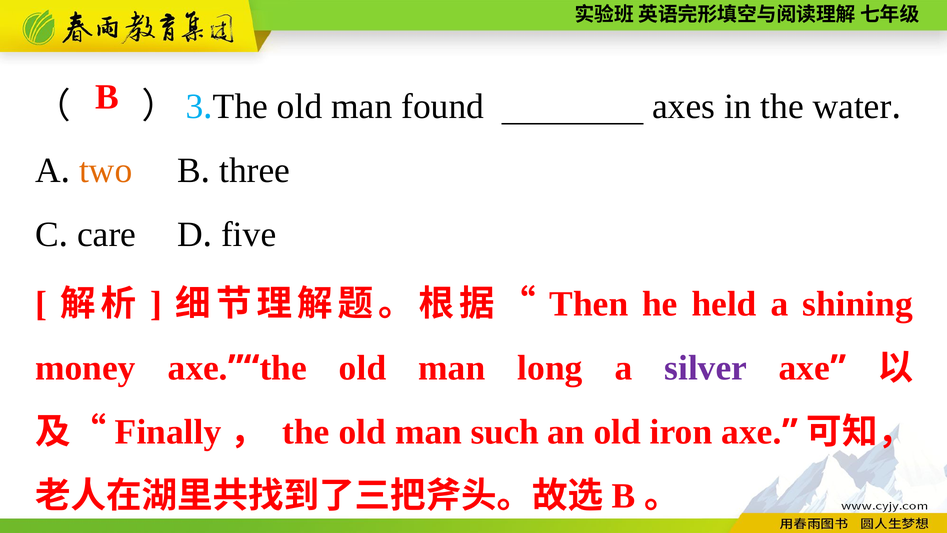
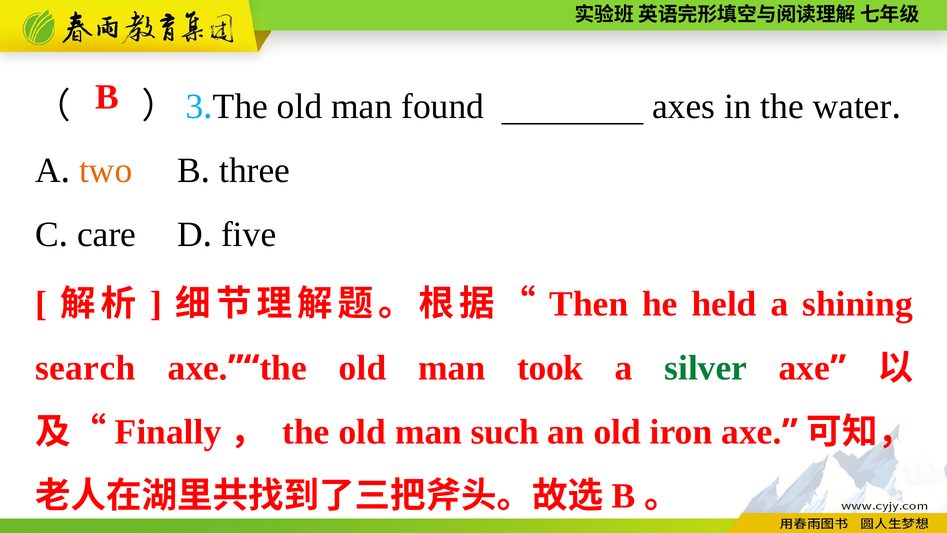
money: money -> search
long: long -> took
silver colour: purple -> green
